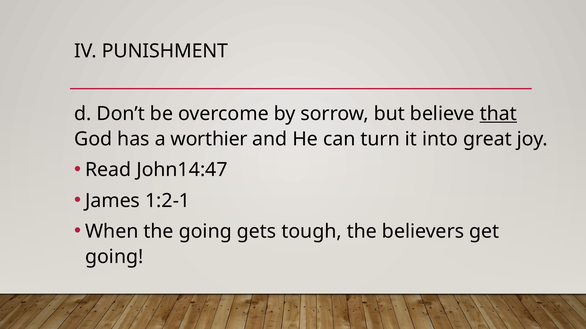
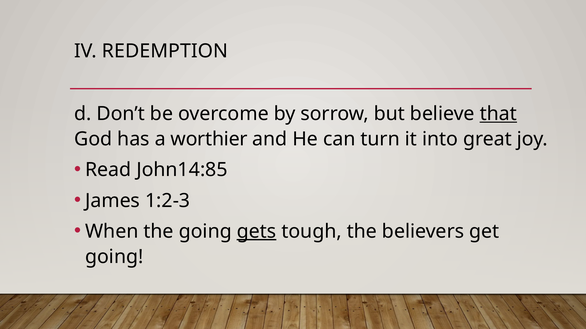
PUNISHMENT: PUNISHMENT -> REDEMPTION
John14:47: John14:47 -> John14:85
1:2-1: 1:2-1 -> 1:2-3
gets underline: none -> present
